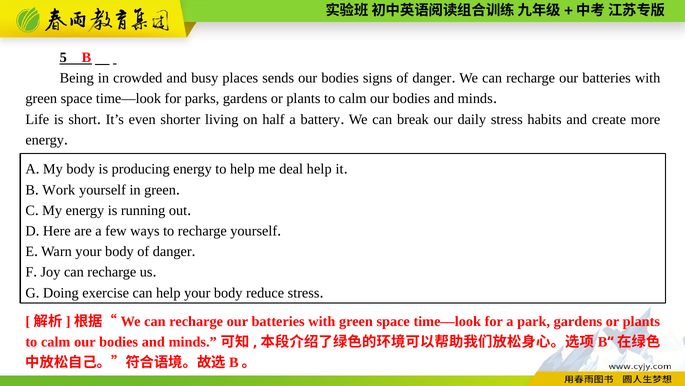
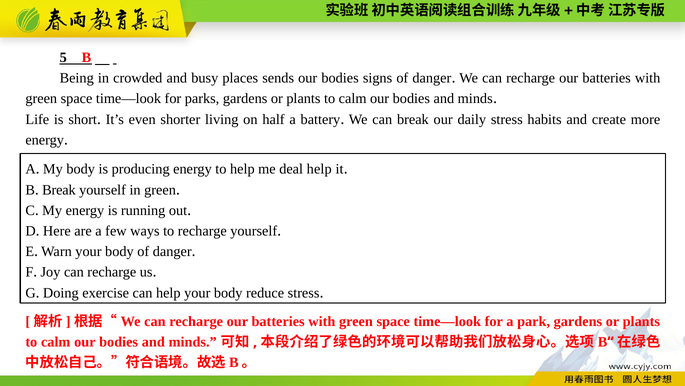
Work at (59, 190): Work -> Break
